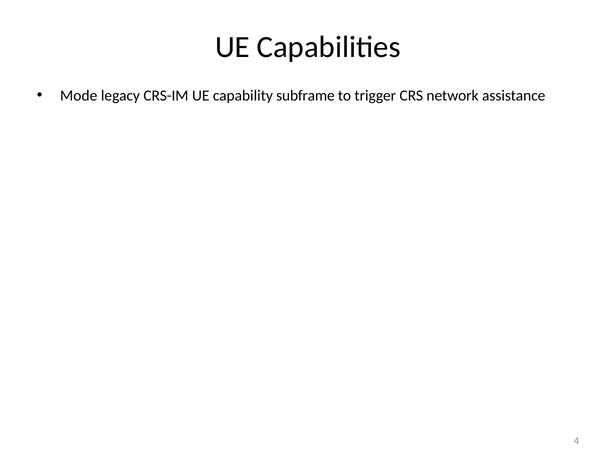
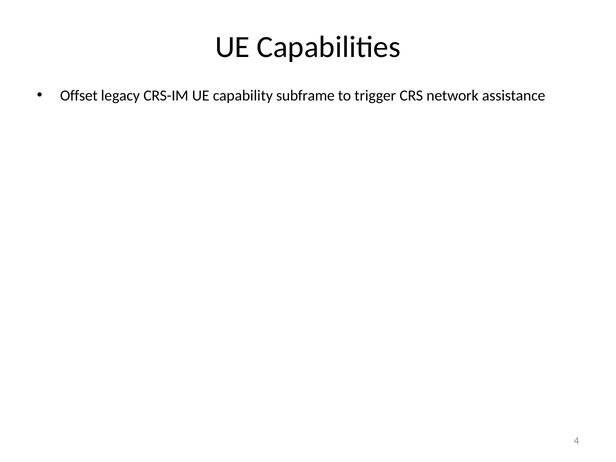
Mode: Mode -> Offset
